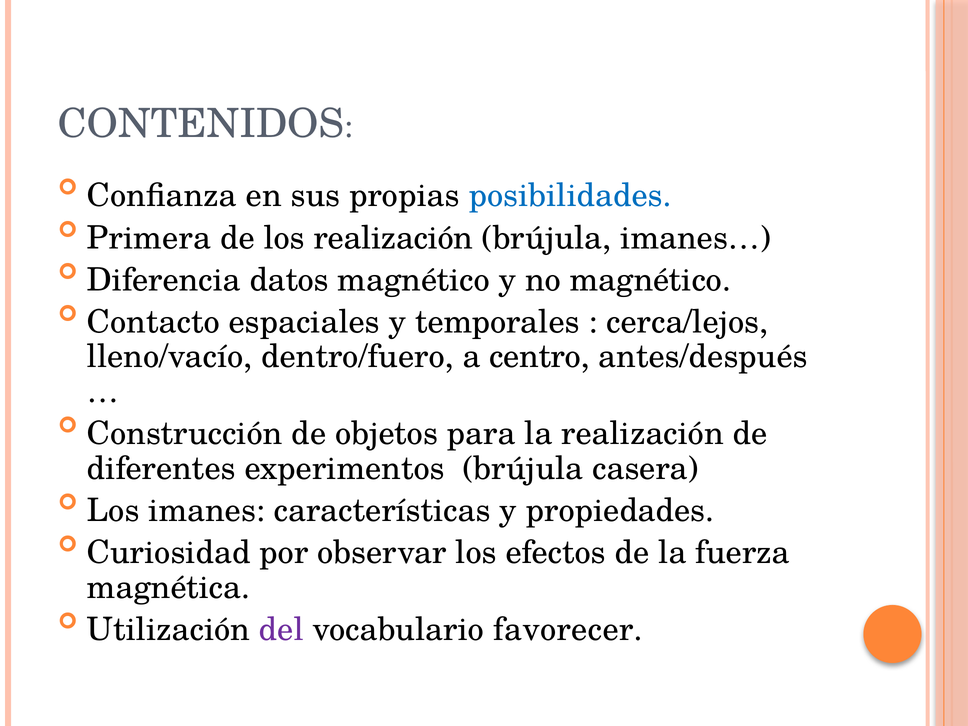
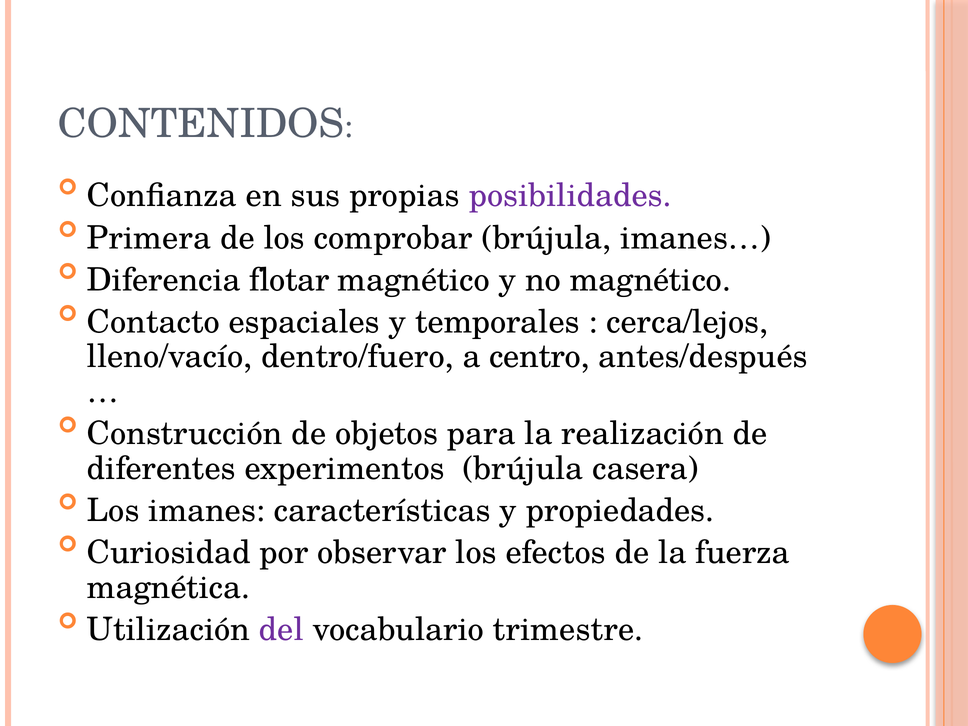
posibilidades colour: blue -> purple
los realización: realización -> comprobar
datos: datos -> flotar
favorecer: favorecer -> trimestre
